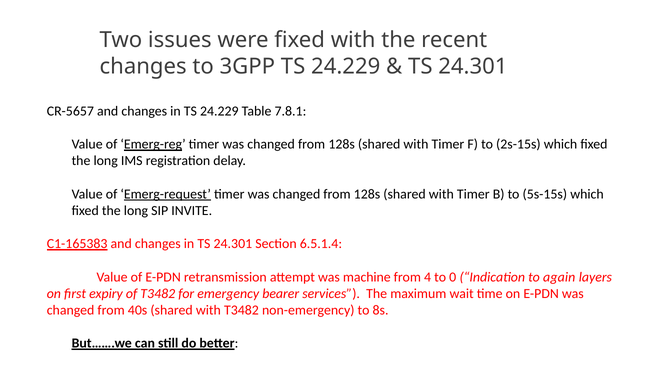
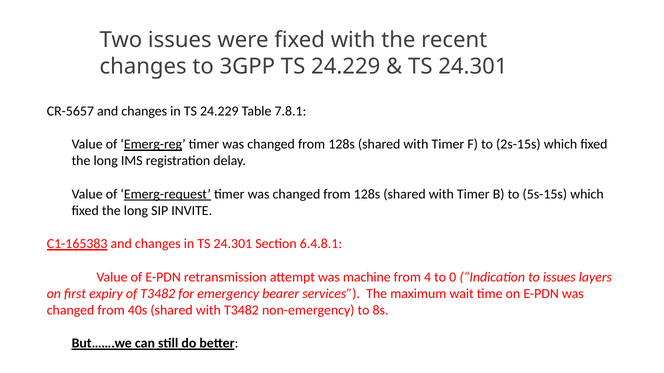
6.5.1.4: 6.5.1.4 -> 6.4.8.1
to again: again -> issues
